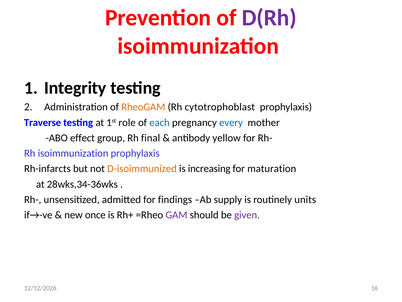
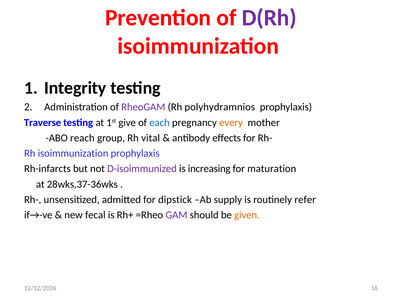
RheoGAM colour: orange -> purple
cytotrophoblast: cytotrophoblast -> polyhydramnios
role: role -> give
every colour: blue -> orange
effect: effect -> reach
final: final -> vital
yellow: yellow -> effects
D-isoimmunized colour: orange -> purple
28wks,34-36wks: 28wks,34-36wks -> 28wks,37-36wks
findings: findings -> dipstick
units: units -> refer
once: once -> fecal
given colour: purple -> orange
